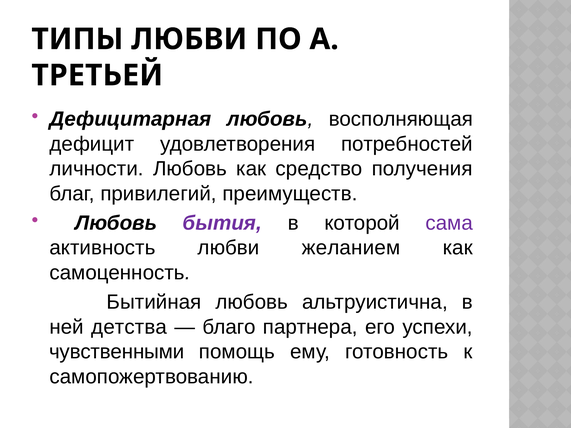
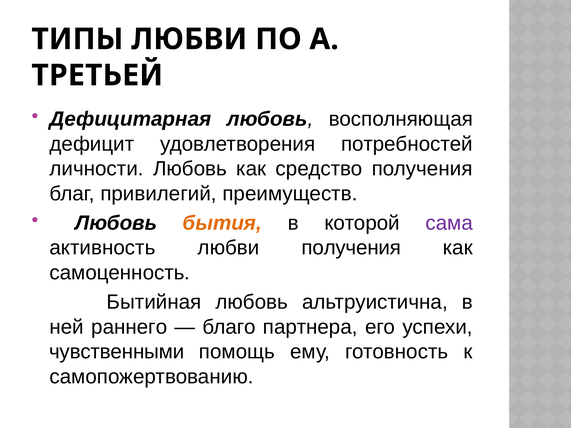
бытия colour: purple -> orange
любви желанием: желанием -> получения
детства: детства -> раннего
